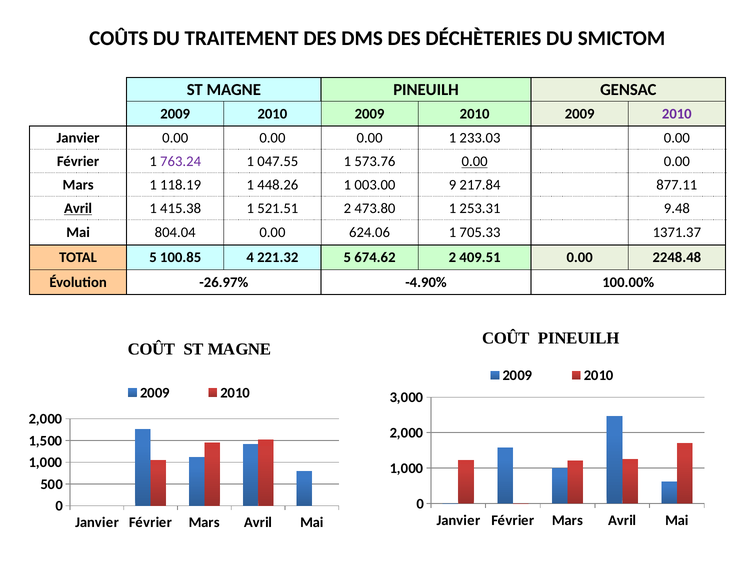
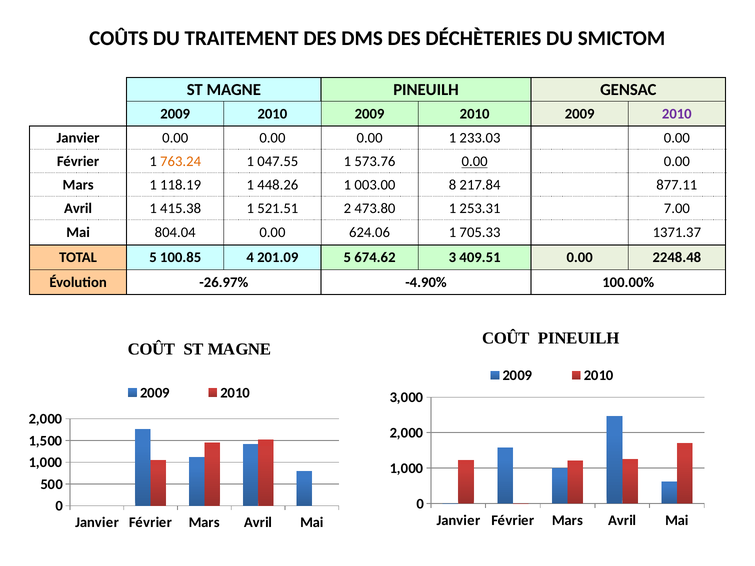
763.24 colour: purple -> orange
9: 9 -> 8
Avril at (78, 208) underline: present -> none
9.48: 9.48 -> 7.00
221.32: 221.32 -> 201.09
674.62 2: 2 -> 3
